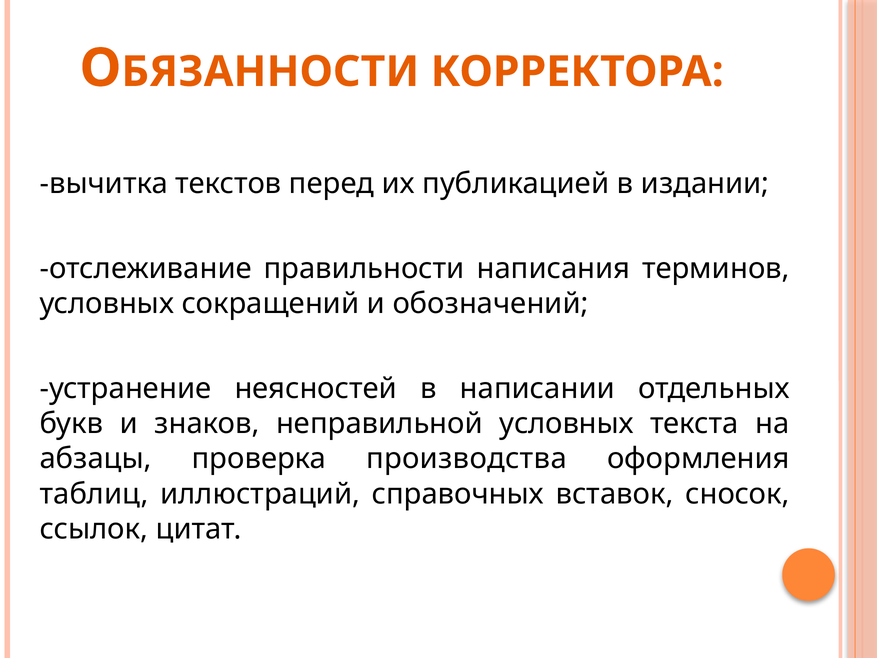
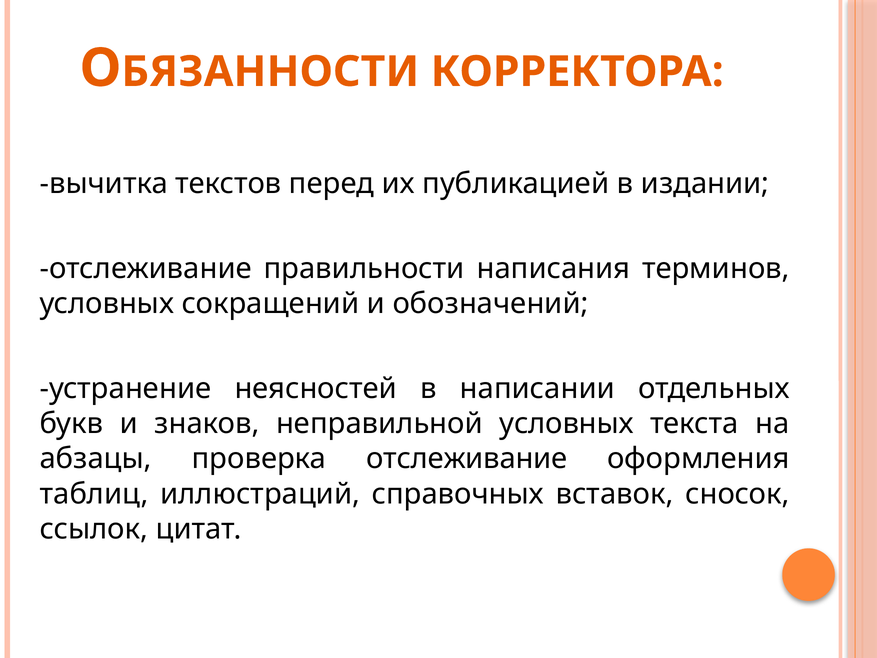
проверка производства: производства -> отслеживание
